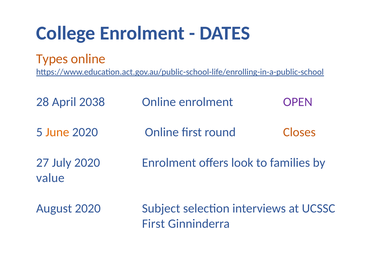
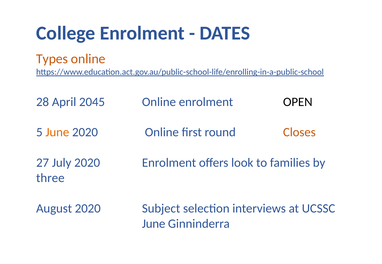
2038: 2038 -> 2045
OPEN colour: purple -> black
value: value -> three
First at (153, 224): First -> June
